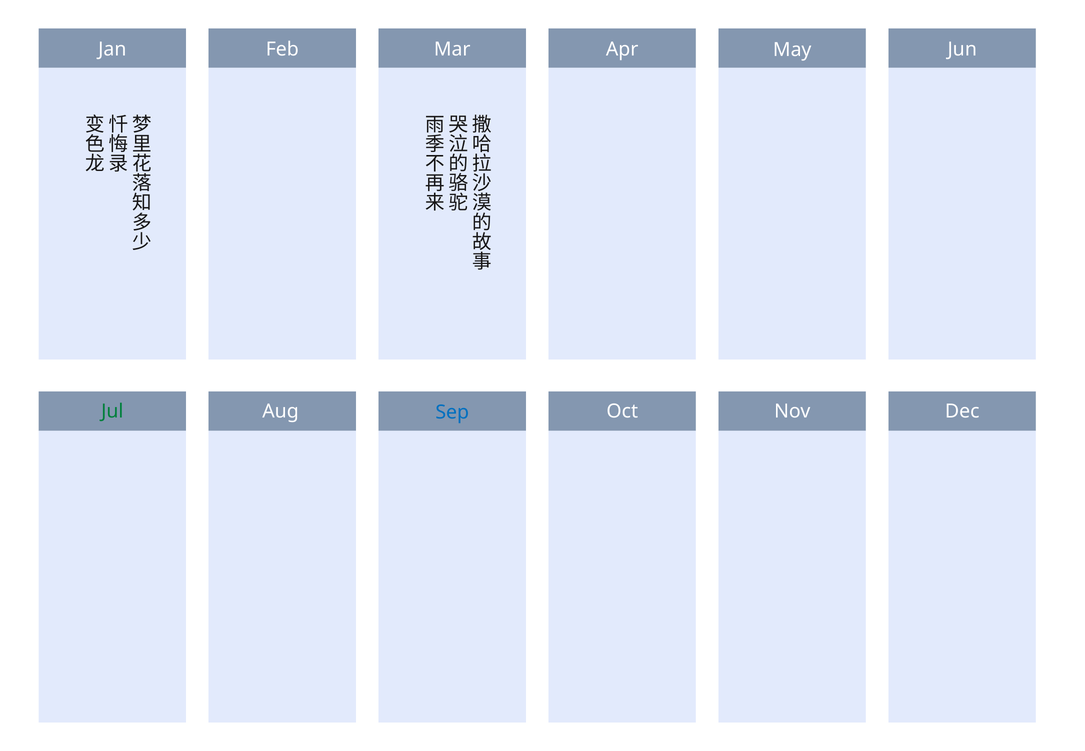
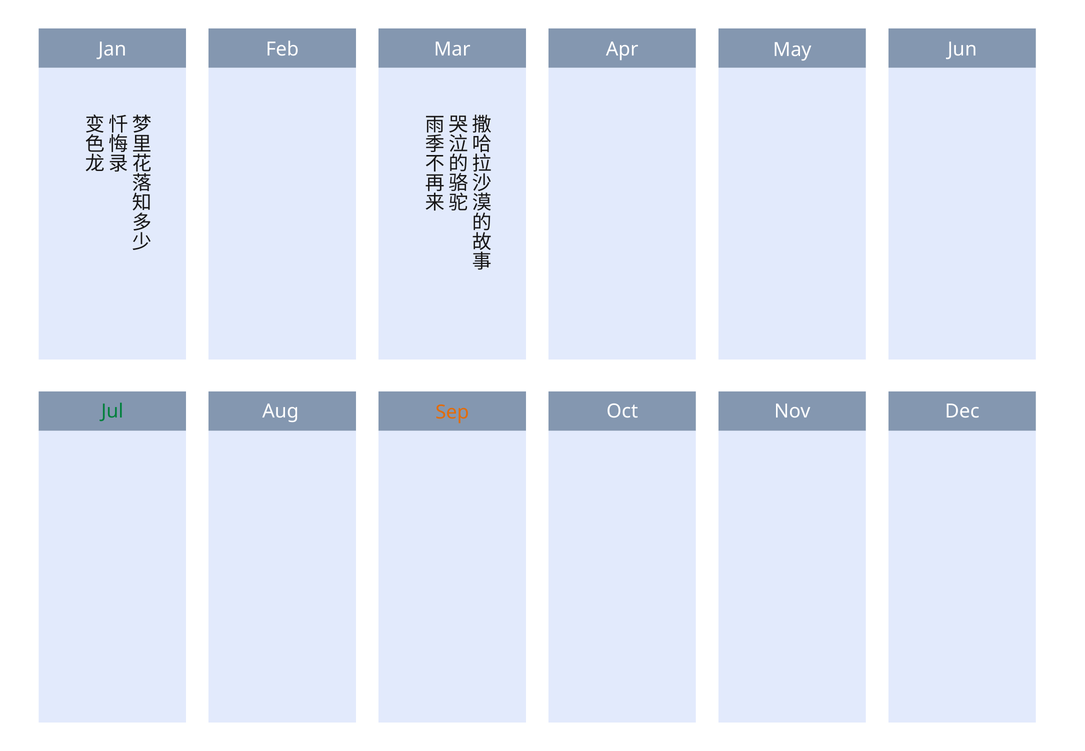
Sep colour: blue -> orange
